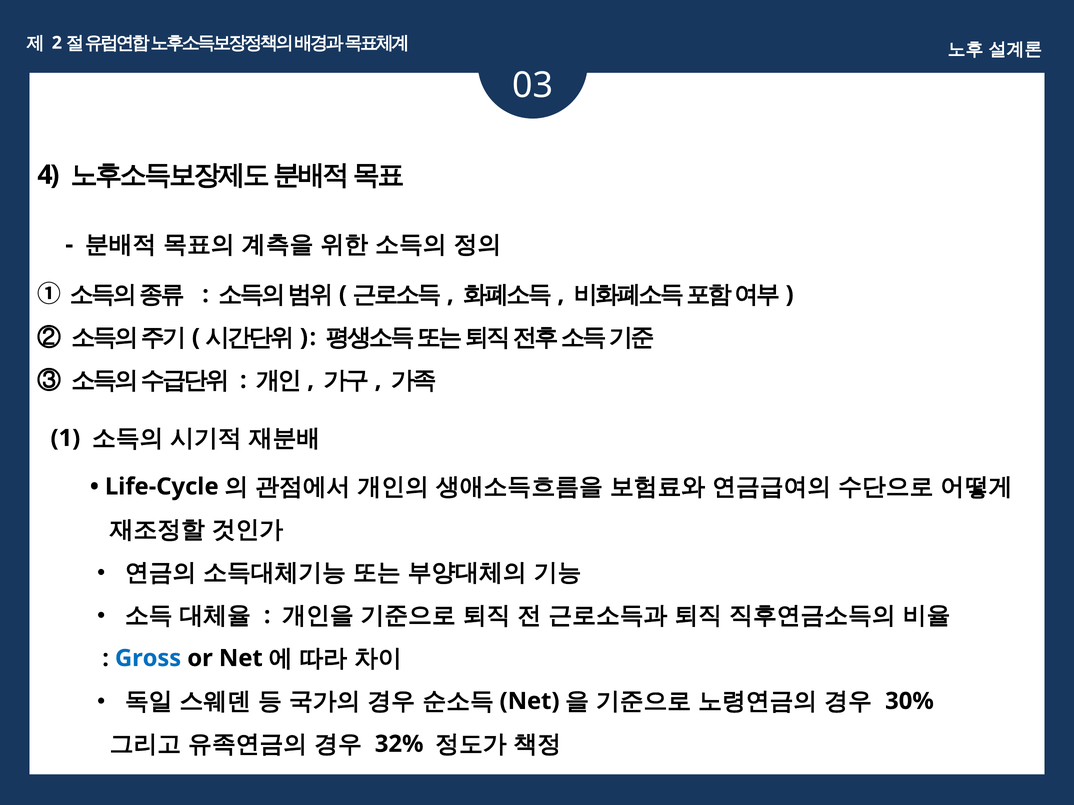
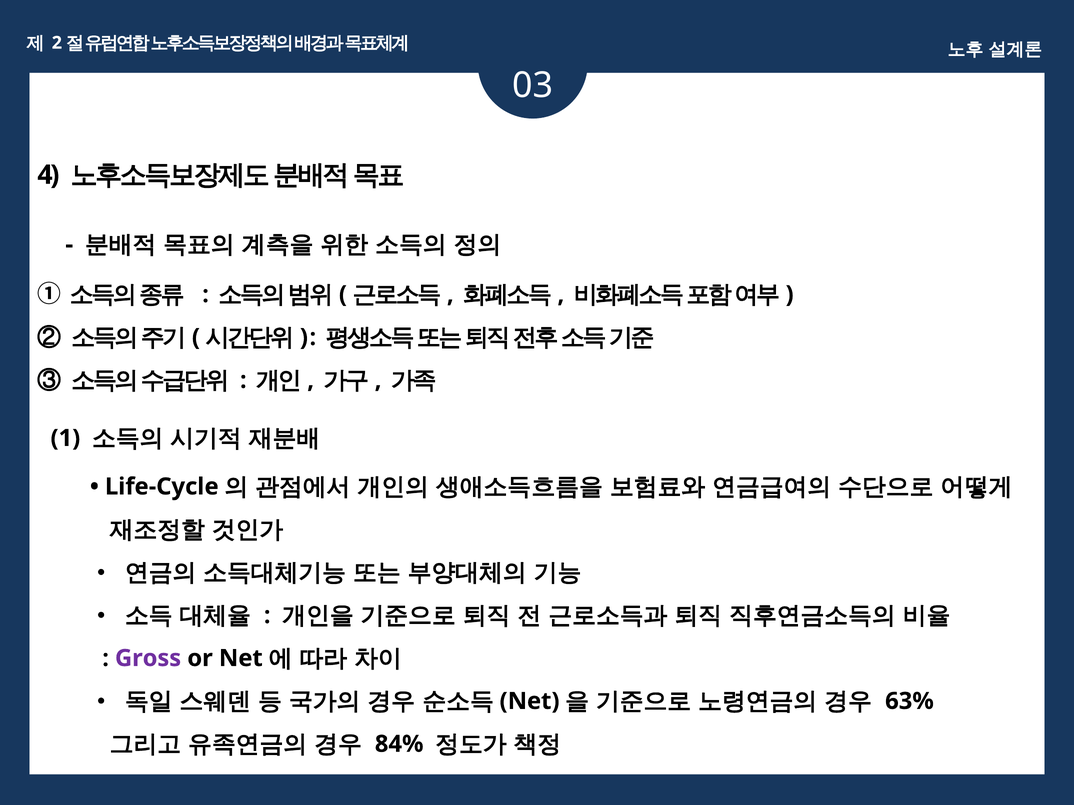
Gross colour: blue -> purple
30%: 30% -> 63%
32%: 32% -> 84%
